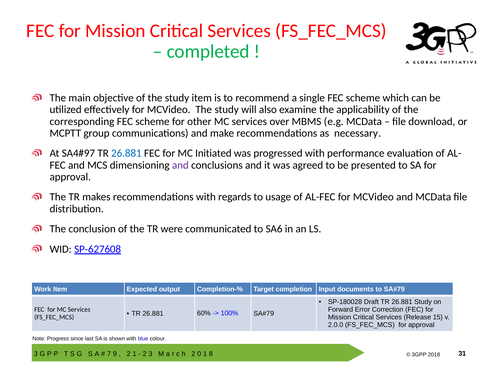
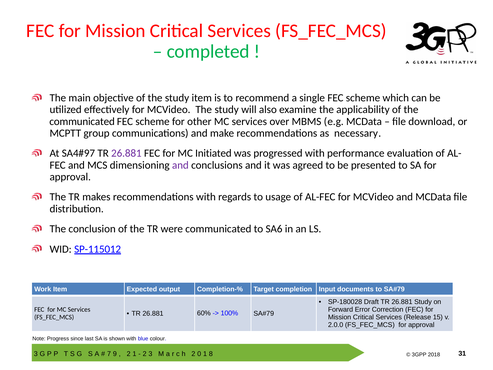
corresponding at (82, 121): corresponding -> communicated
26.881 at (126, 153) colour: blue -> purple
SP-627608: SP-627608 -> SP-115012
